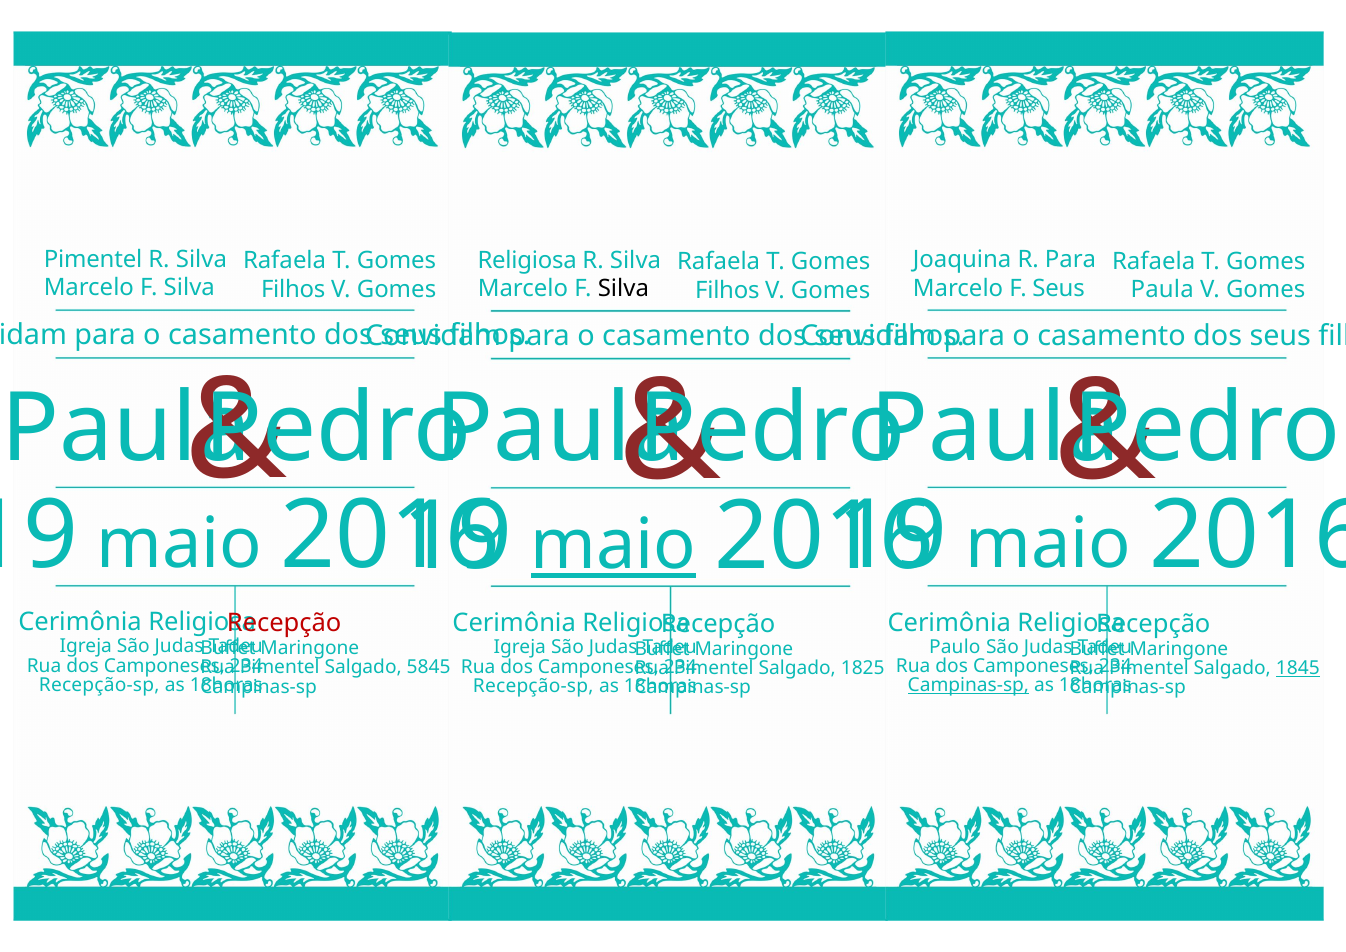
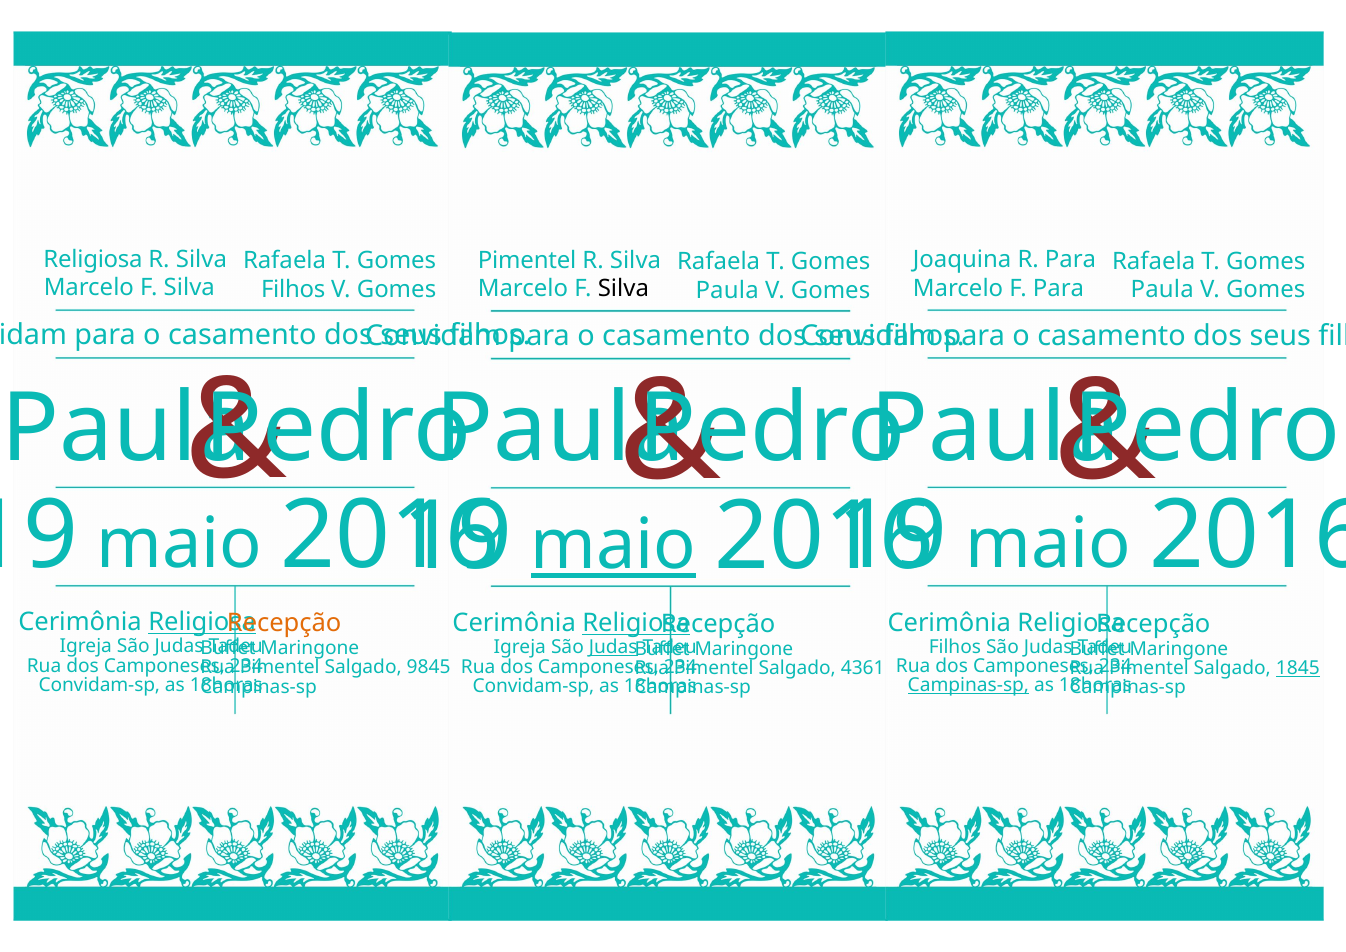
Pimentel at (93, 259): Pimentel -> Religiosa
Religiosa at (527, 260): Religiosa -> Pimentel
F Seus: Seus -> Para
Filhos at (727, 290): Filhos -> Paula
Religiosa at (202, 622) underline: none -> present
Recepção at (284, 623) colour: red -> orange
Religiosa at (636, 623) underline: none -> present
Paulo at (955, 647): Paulo -> Filhos
Judas at (613, 647) underline: none -> present
5845: 5845 -> 9845
1825: 1825 -> 4361
Recepção-sp at (99, 685): Recepção-sp -> Convidam-sp
Recepção-sp at (533, 686): Recepção-sp -> Convidam-sp
